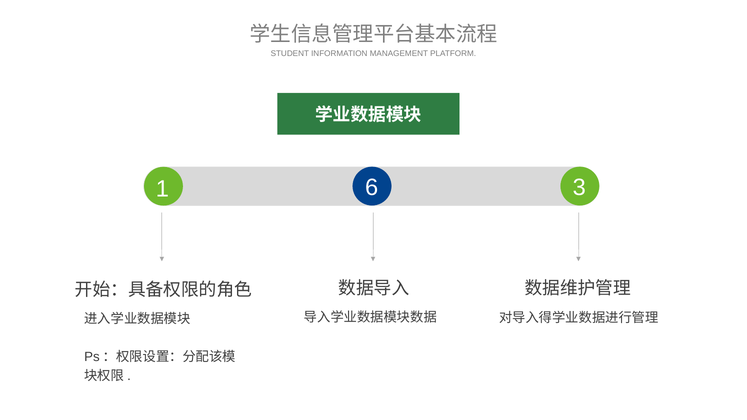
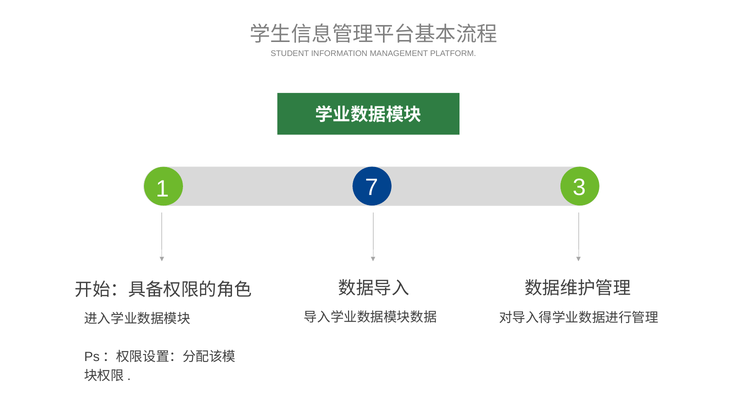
6: 6 -> 7
